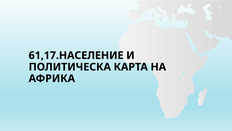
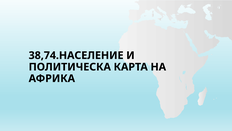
61,17.НАСЕЛЕНИЕ: 61,17.НАСЕЛЕНИЕ -> 38,74.НАСЕЛЕНИЕ
